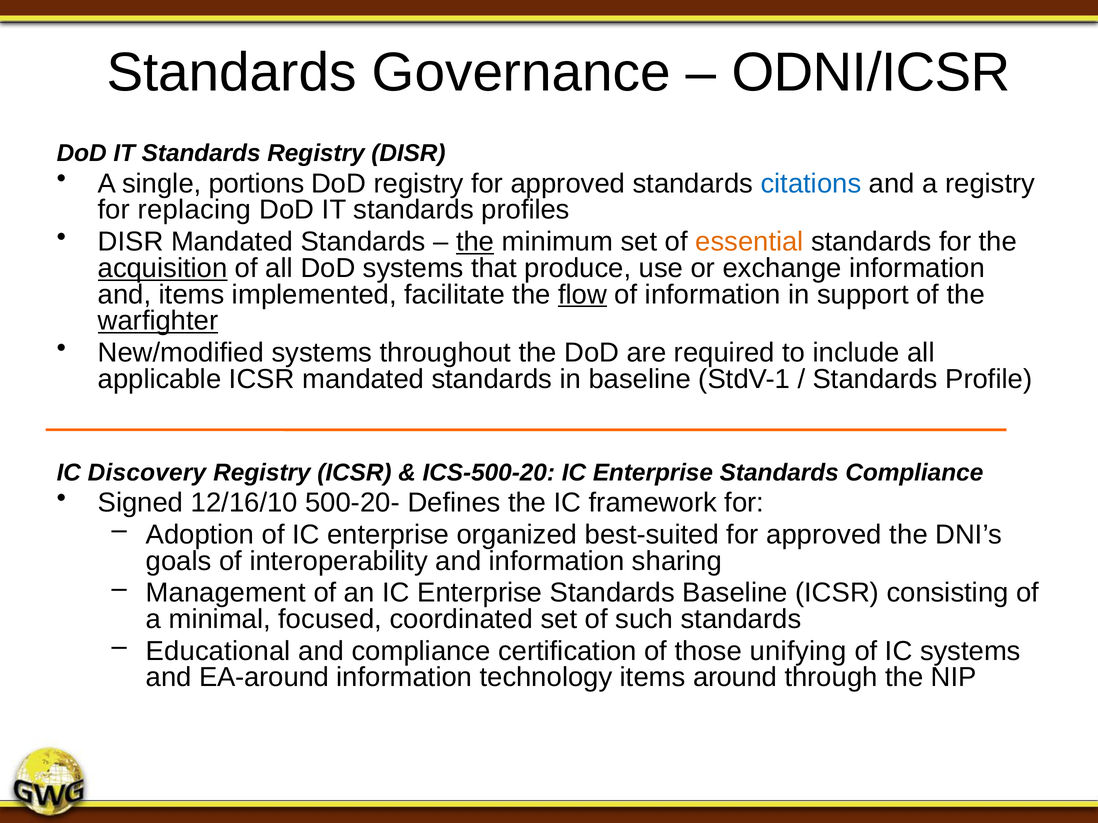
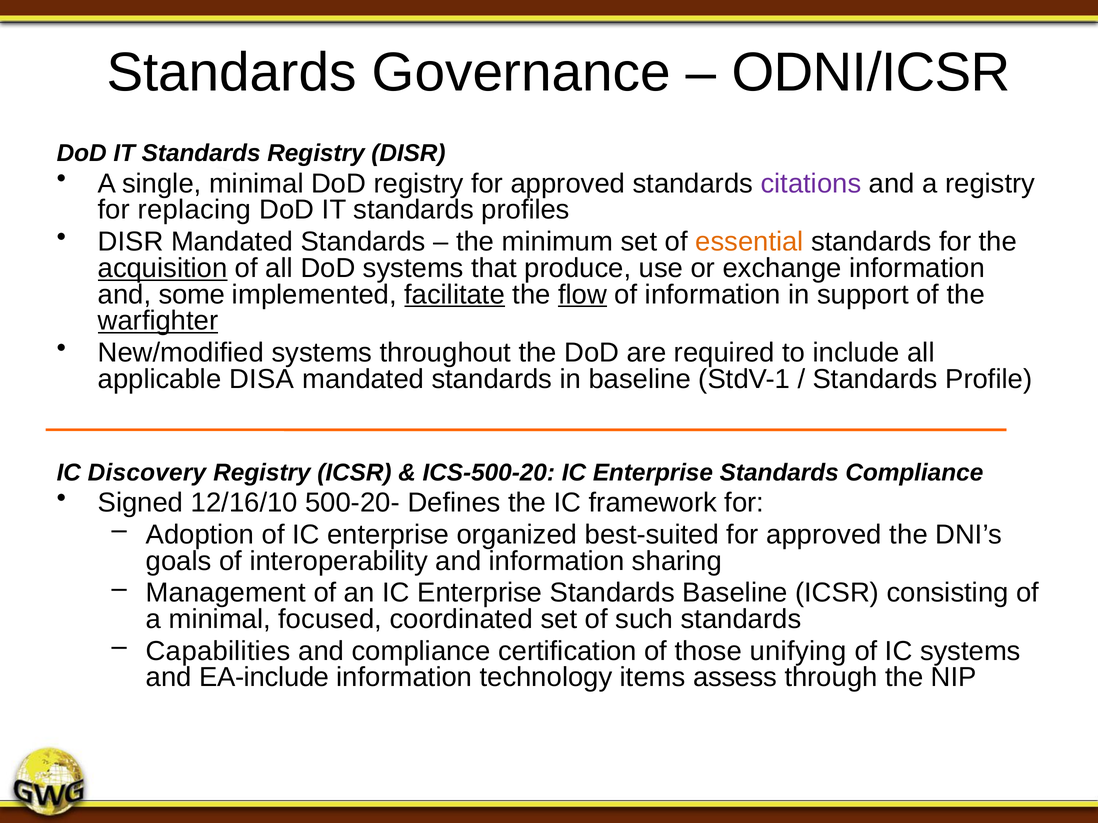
single portions: portions -> minimal
citations colour: blue -> purple
the at (475, 242) underline: present -> none
and items: items -> some
facilitate underline: none -> present
applicable ICSR: ICSR -> DISA
Educational: Educational -> Capabilities
EA-around: EA-around -> EA-include
around: around -> assess
